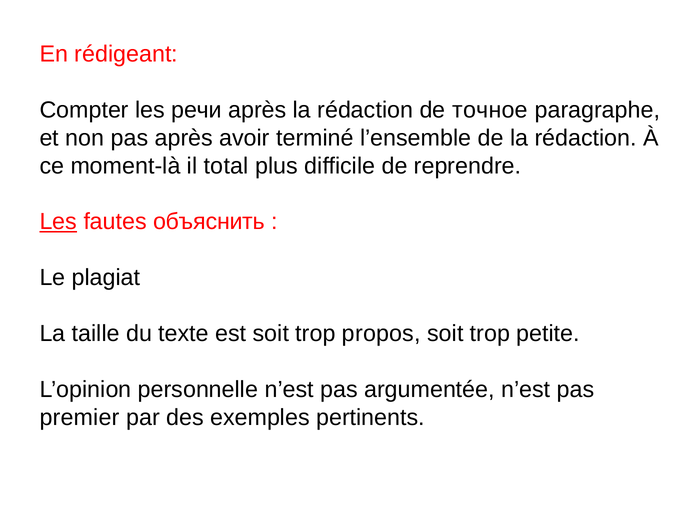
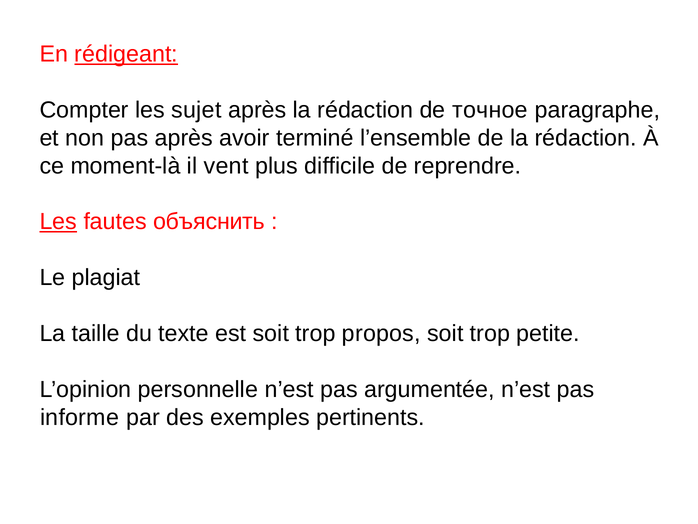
rédigeant underline: none -> present
речи: речи -> sujet
total: total -> vent
premier: premier -> informe
